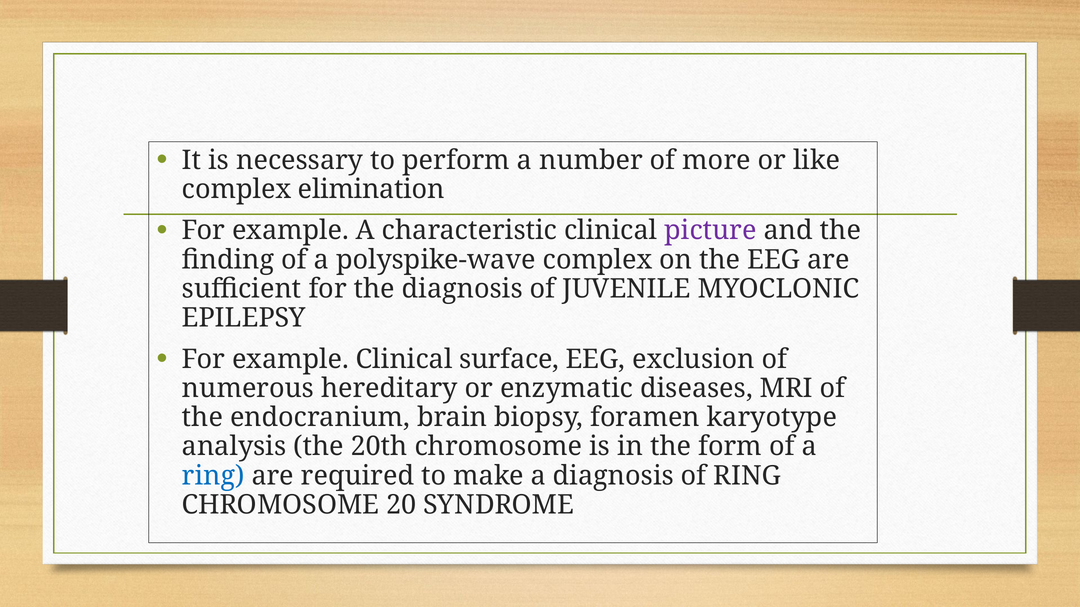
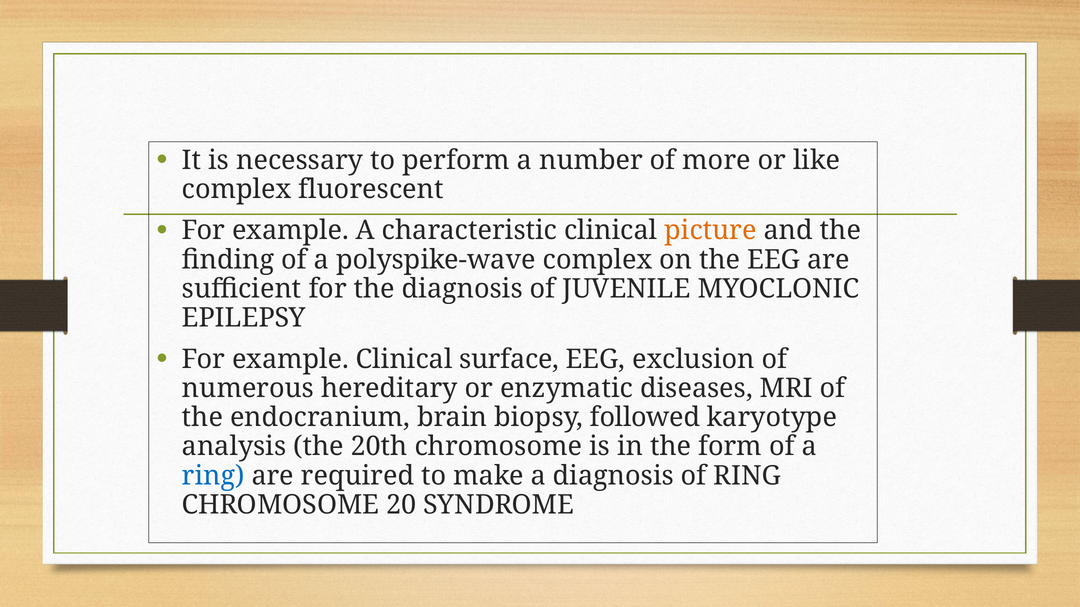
elimination: elimination -> fluorescent
picture colour: purple -> orange
foramen: foramen -> followed
